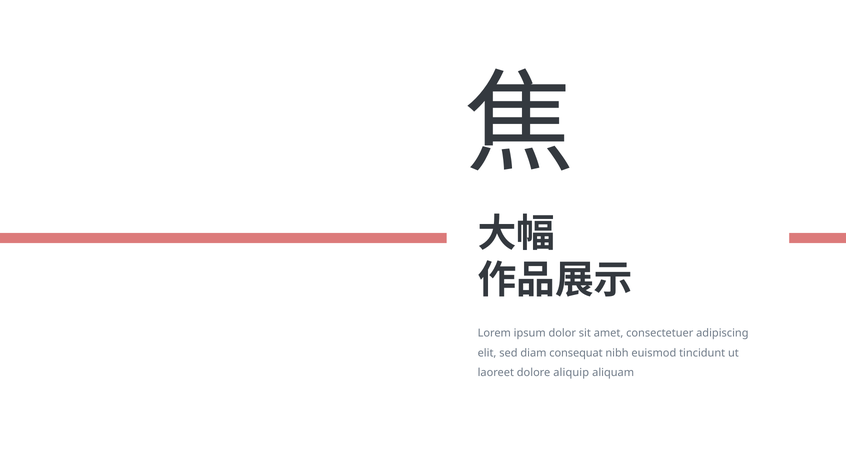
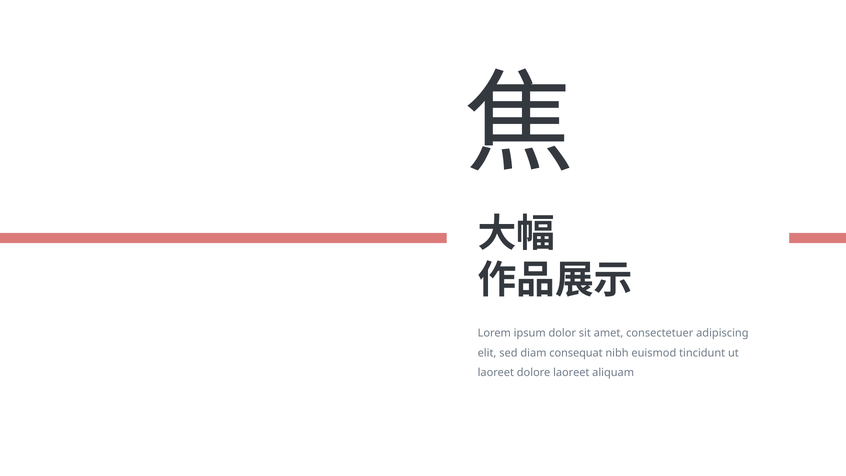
dolore aliquip: aliquip -> laoreet
